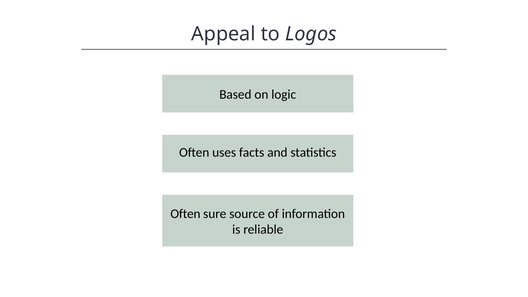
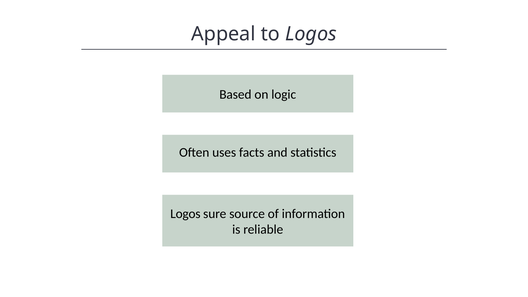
Often at (185, 214): Often -> Logos
